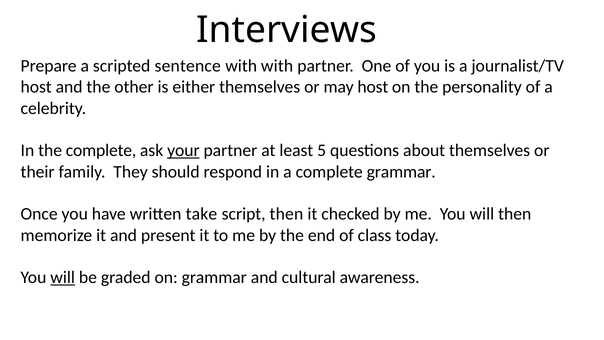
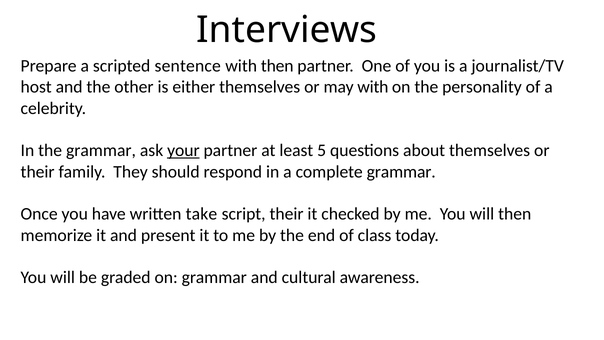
with with: with -> then
may host: host -> with
the complete: complete -> grammar
script then: then -> their
will at (63, 277) underline: present -> none
